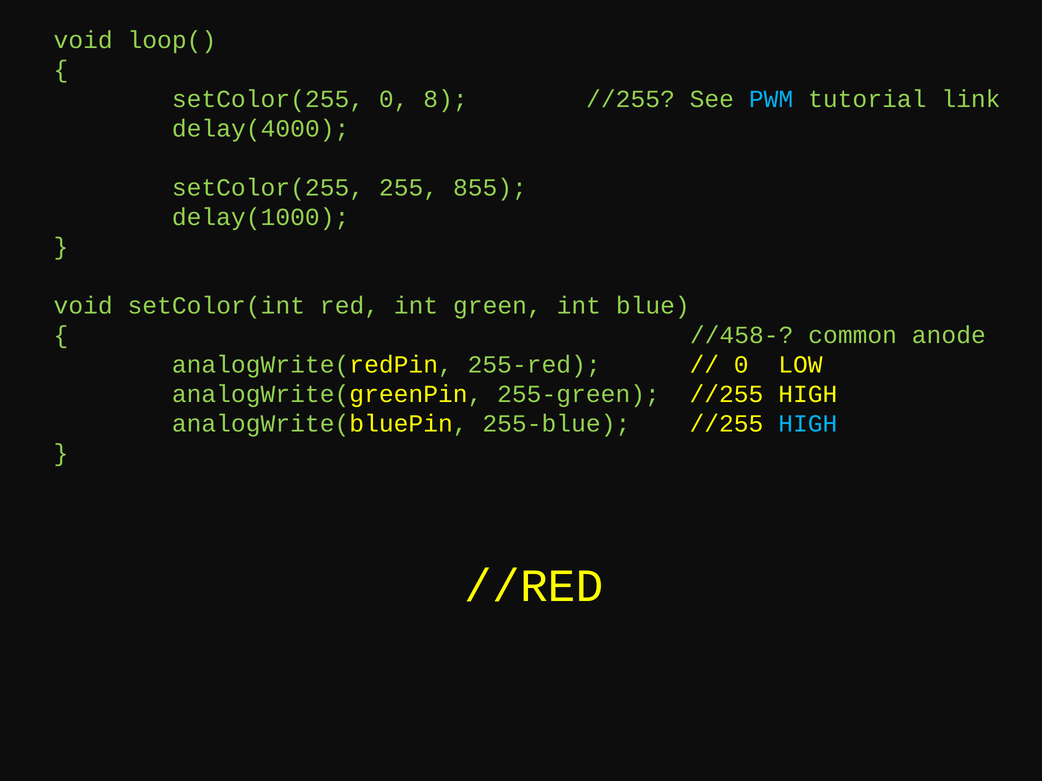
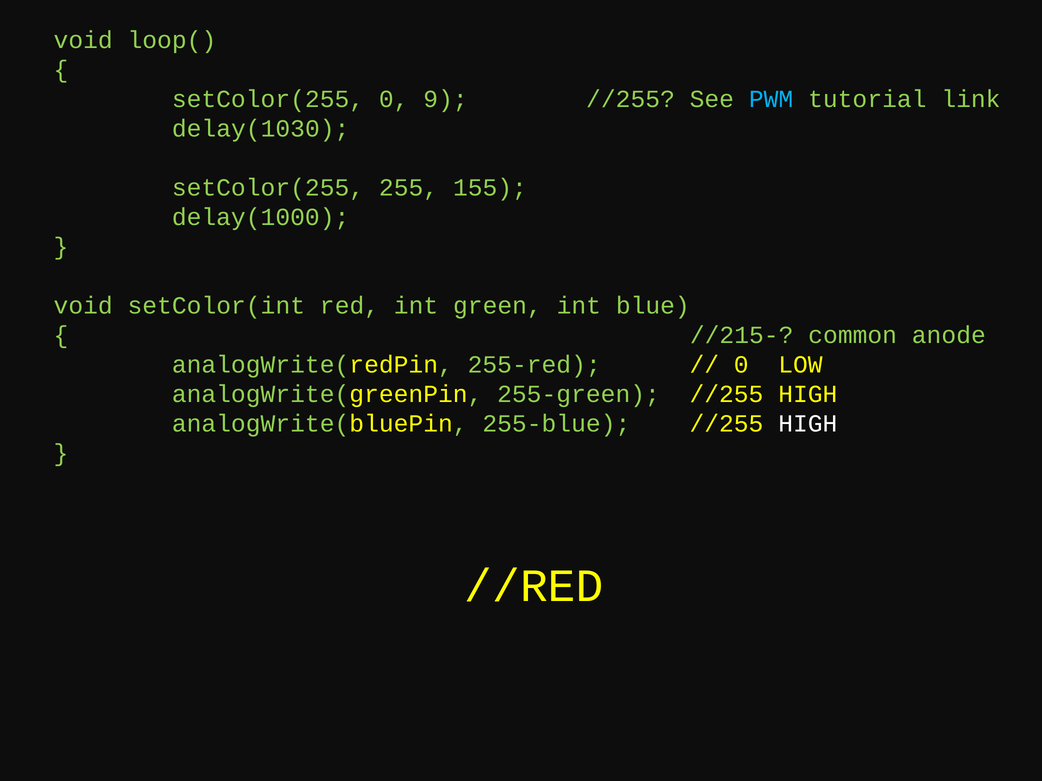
8: 8 -> 9
delay(4000: delay(4000 -> delay(1030
855: 855 -> 155
//458-: //458- -> //215-
HIGH at (808, 424) colour: light blue -> white
